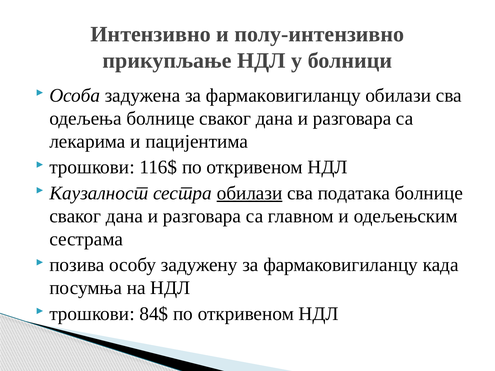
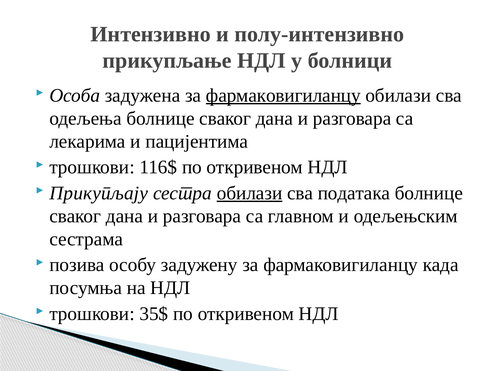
фармаковигиланцу at (283, 95) underline: none -> present
Каузалност: Каузалност -> Прикупљају
84$: 84$ -> 35$
